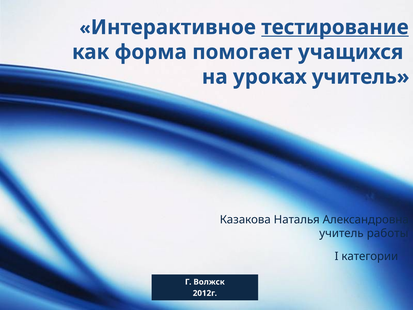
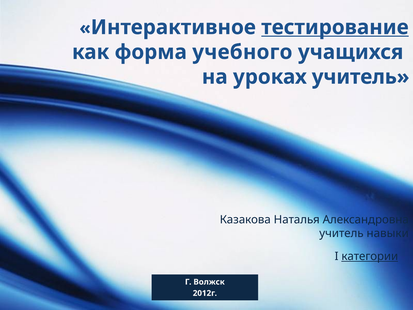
помогает: помогает -> учебного
работы: работы -> навыки
категории underline: none -> present
